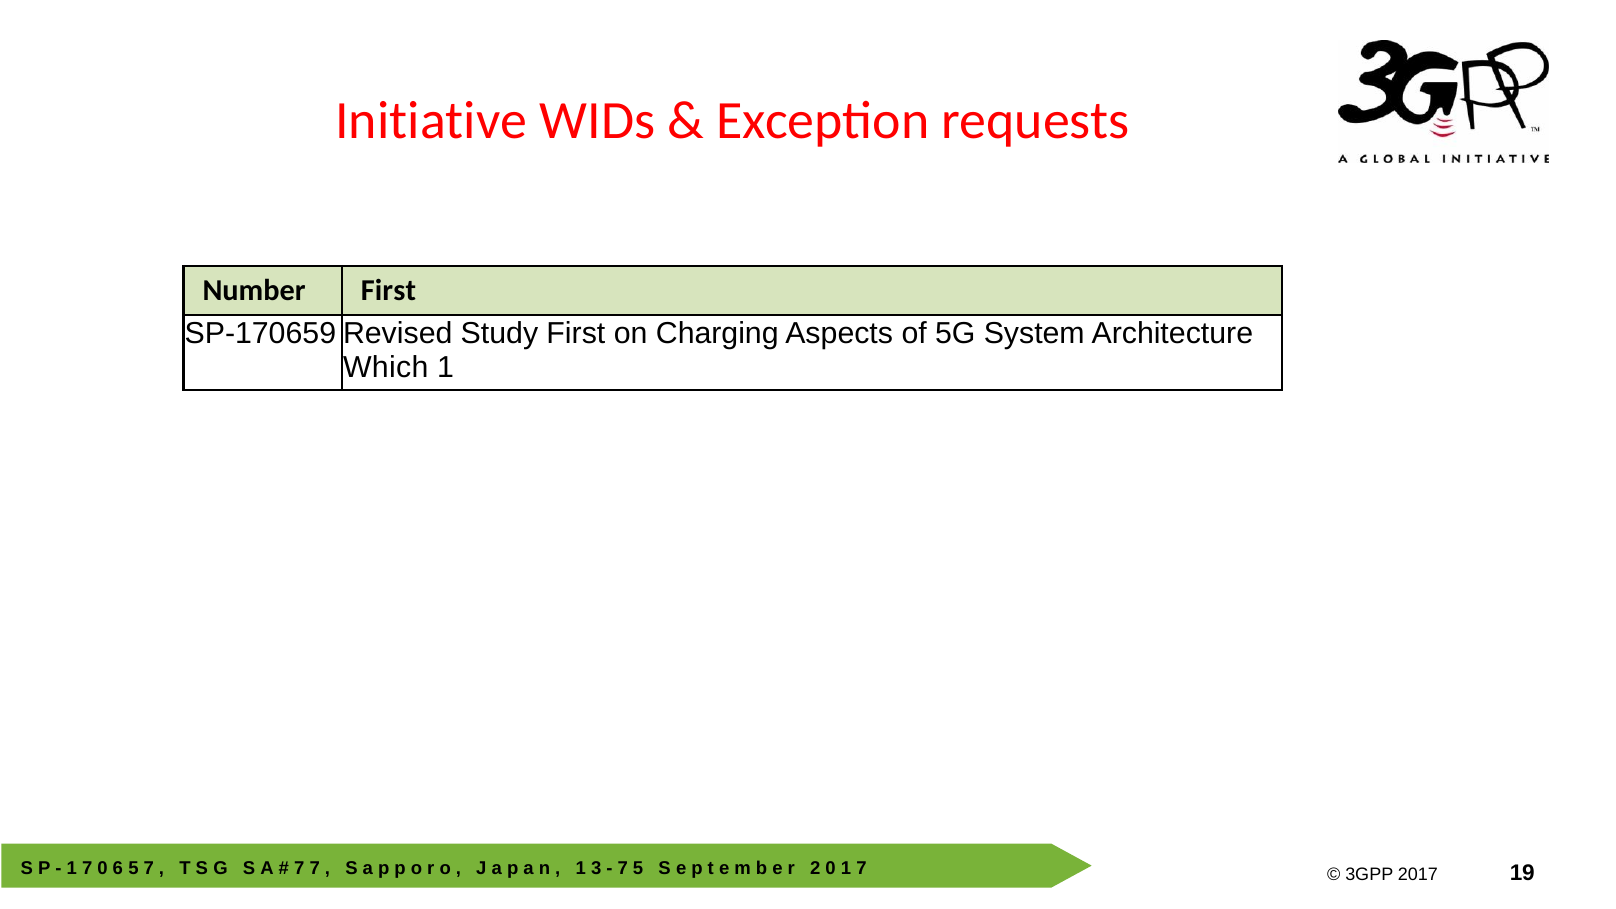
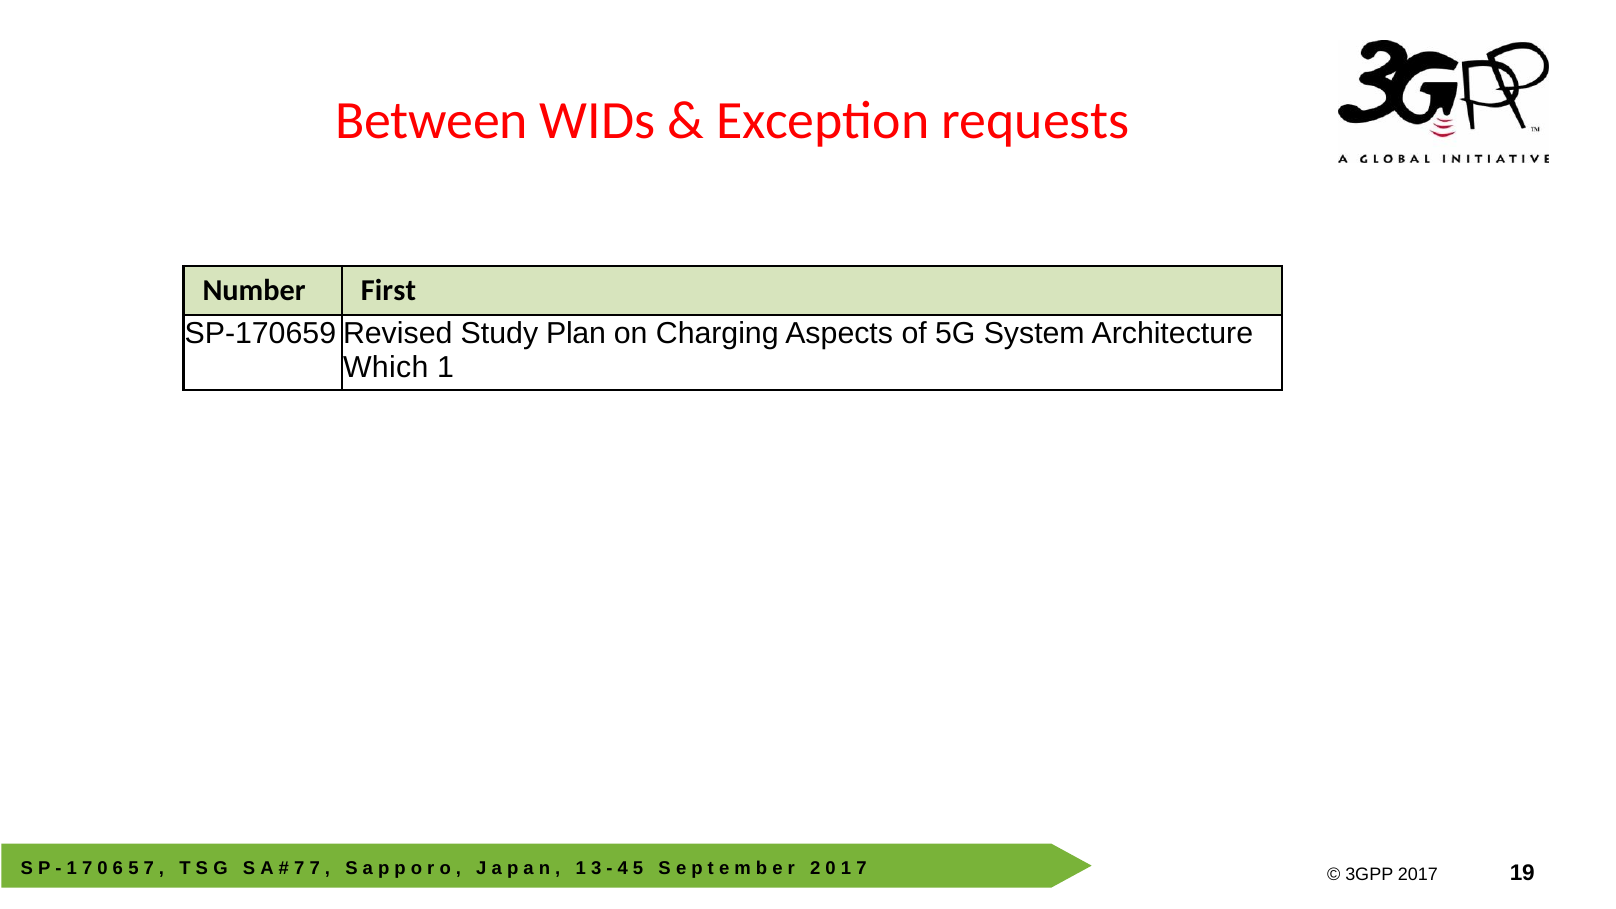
Initiative: Initiative -> Between
Study First: First -> Plan
7 at (623, 868): 7 -> 4
